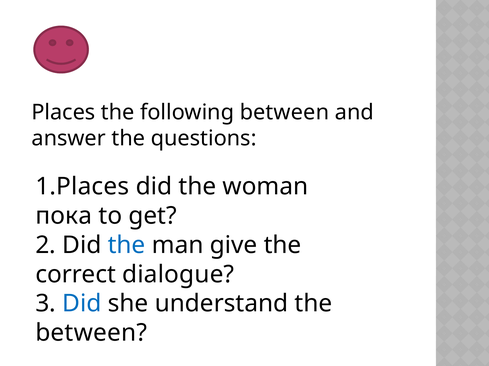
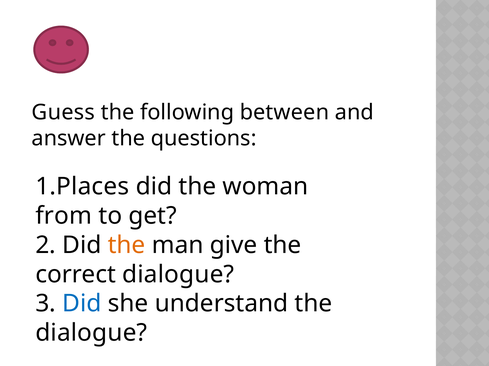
Places: Places -> Guess
пока: пока -> from
the at (127, 246) colour: blue -> orange
between at (91, 334): between -> dialogue
